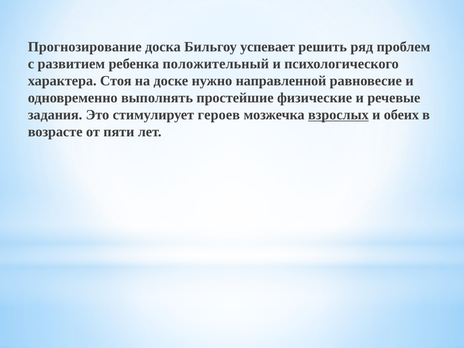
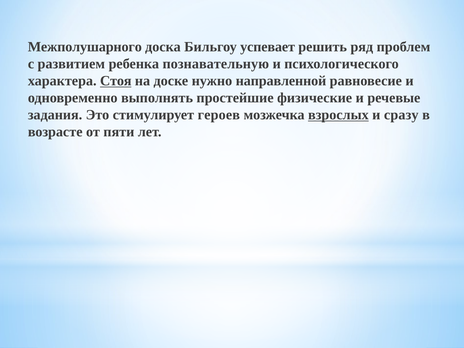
Прогнозирование: Прогнозирование -> Межполушарного
положительный: положительный -> познавательную
Стоя underline: none -> present
обеих: обеих -> сразу
